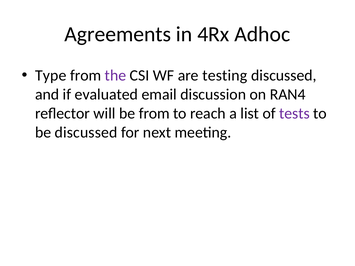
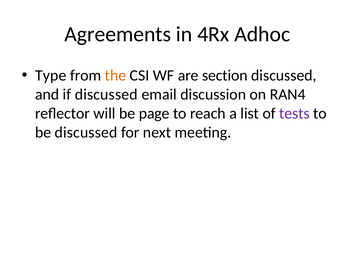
the colour: purple -> orange
testing: testing -> section
if evaluated: evaluated -> discussed
be from: from -> page
